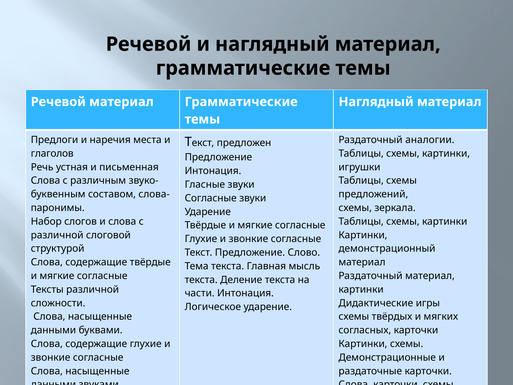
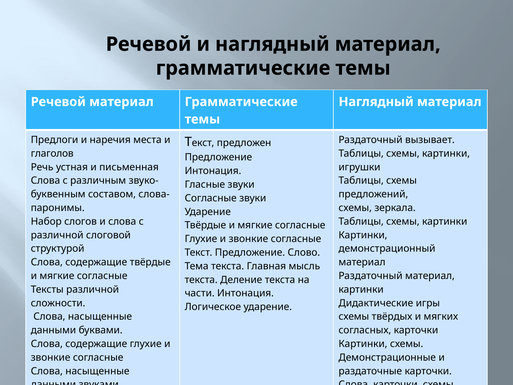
аналогии: аналогии -> вызывает
